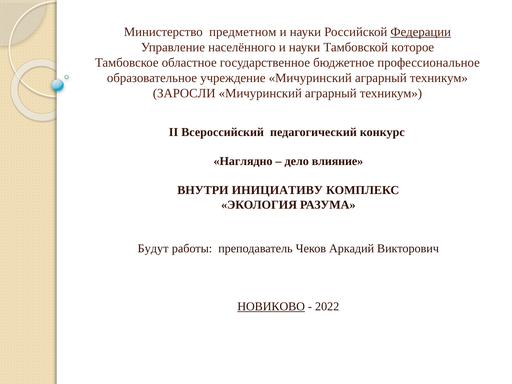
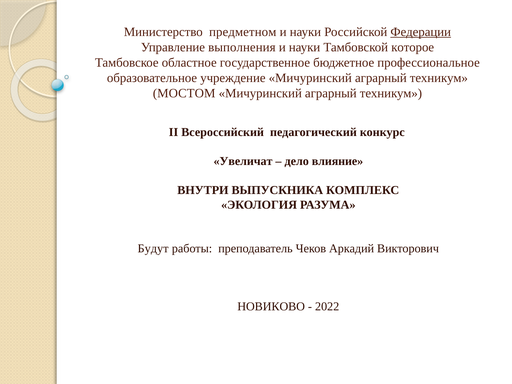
населённого: населённого -> выполнения
ЗАРОСЛИ: ЗАРОСЛИ -> МОСТОМ
Наглядно: Наглядно -> Увеличат
ИНИЦИАТИВУ: ИНИЦИАТИВУ -> ВЫПУСКНИКА
НОВИКОВО underline: present -> none
